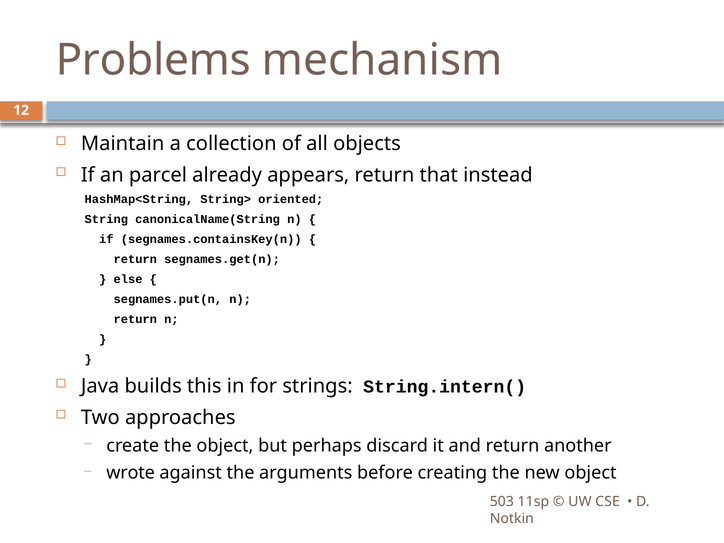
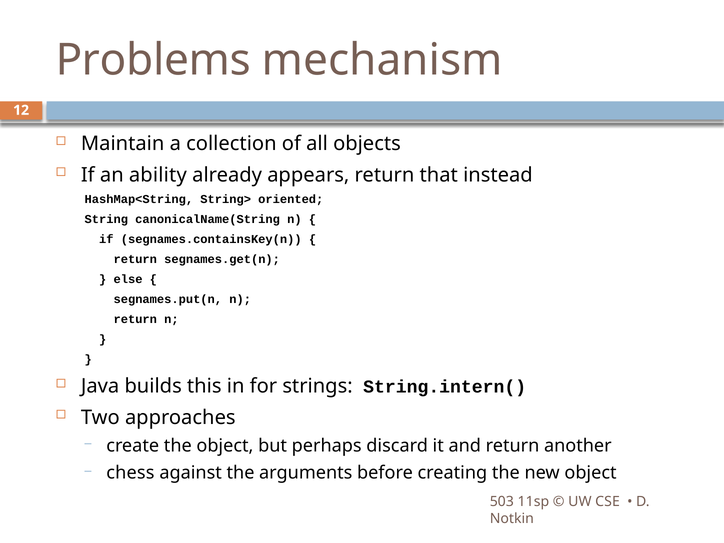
parcel: parcel -> ability
wrote: wrote -> chess
